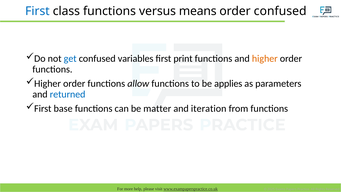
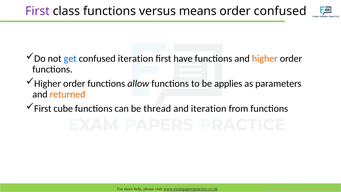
First at (37, 11) colour: blue -> purple
confused variables: variables -> iteration
print: print -> have
returned colour: blue -> orange
base: base -> cube
matter: matter -> thread
